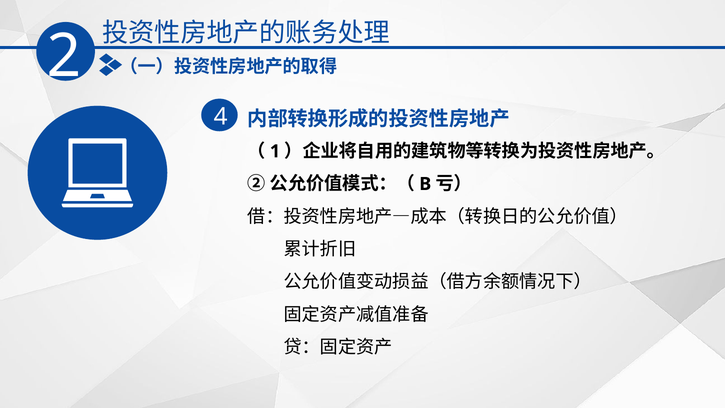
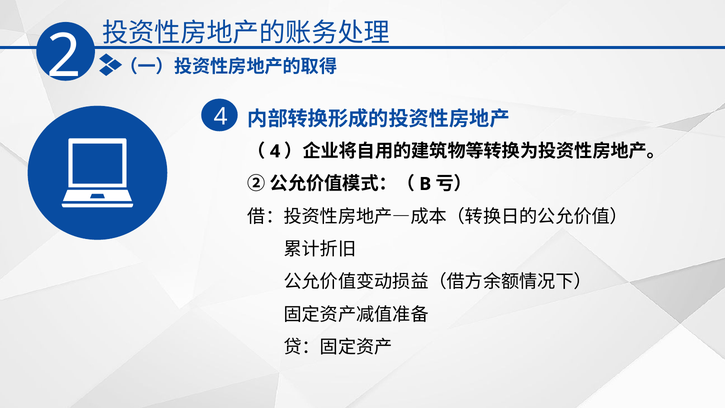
1 at (275, 151): 1 -> 4
